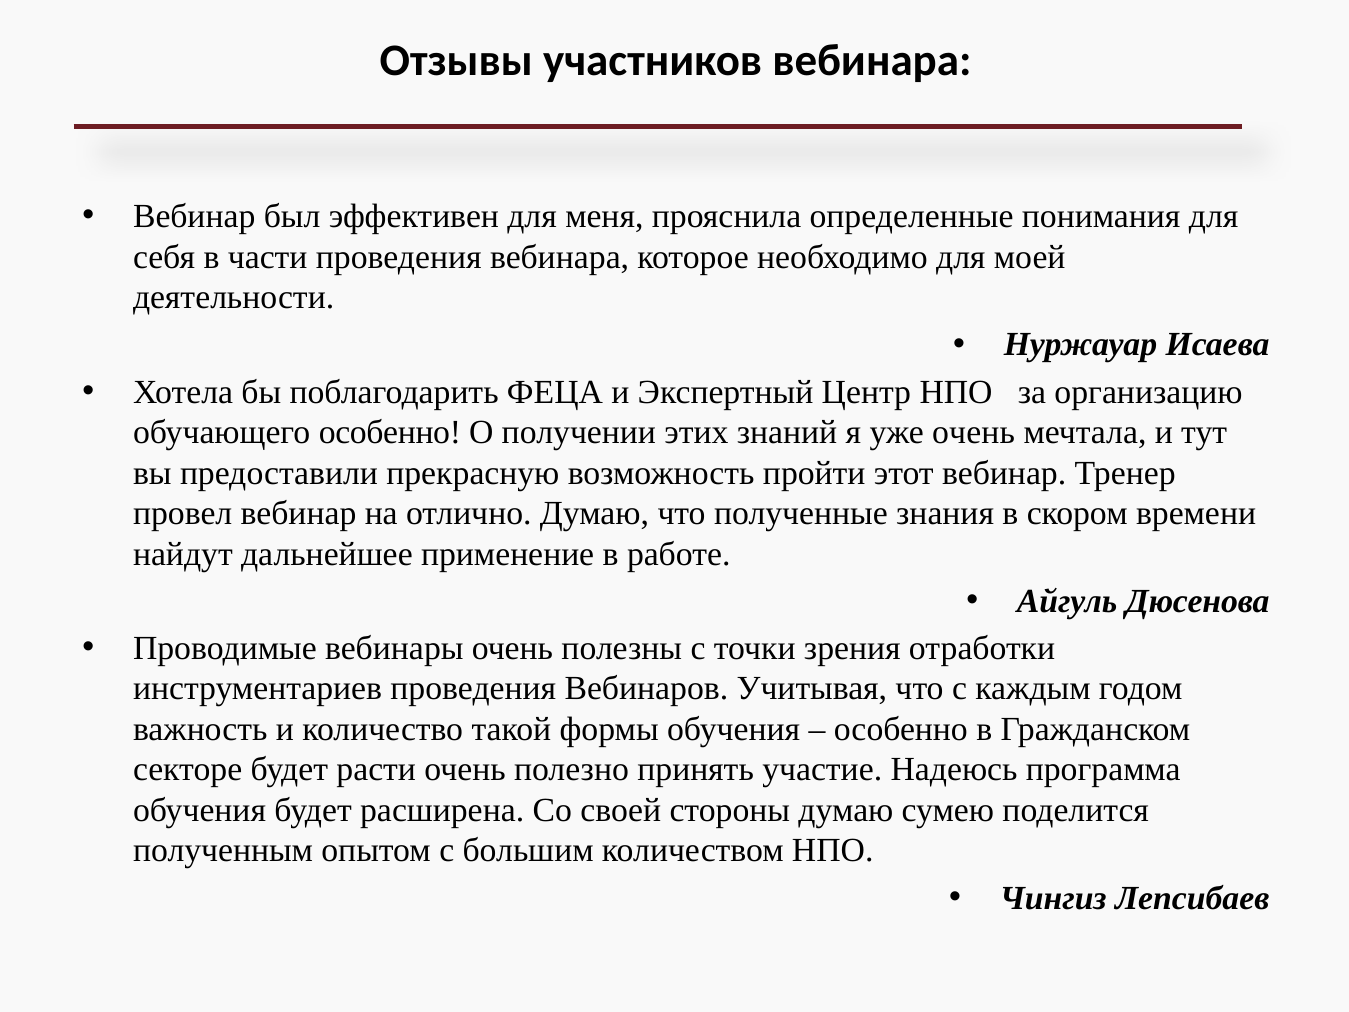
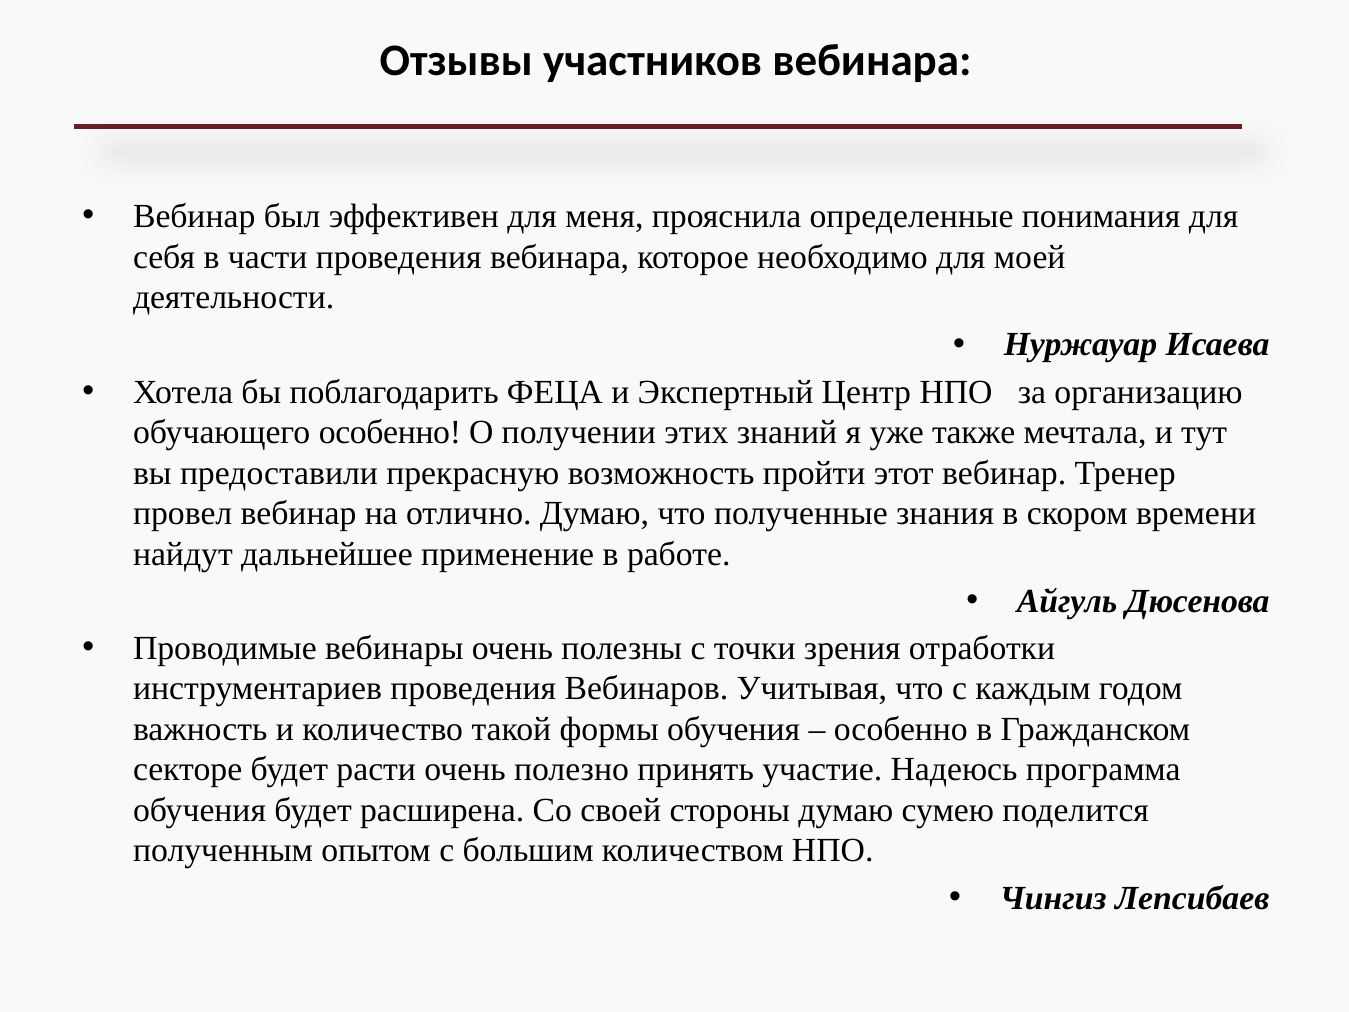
уже очень: очень -> также
